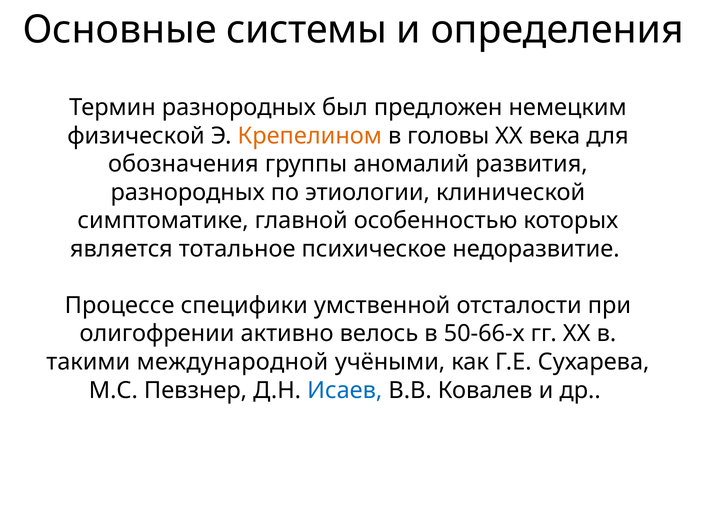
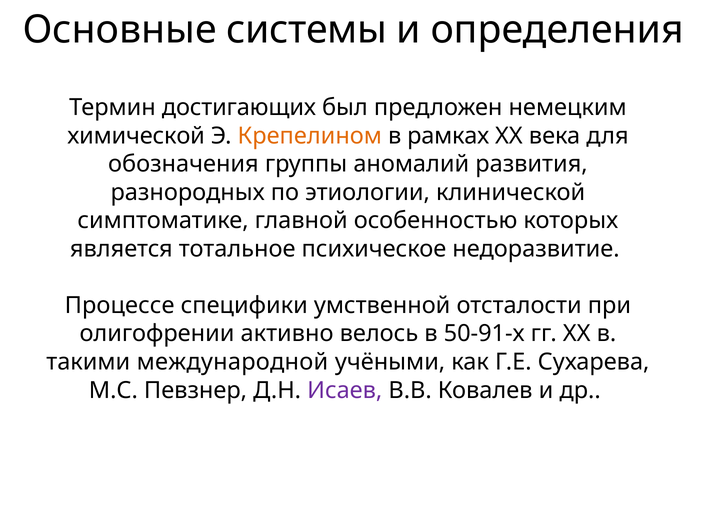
Термин разнородных: разнородных -> достигающих
физической: физической -> химической
головы: головы -> рамках
50-66-х: 50-66-х -> 50-91-х
Исаев colour: blue -> purple
